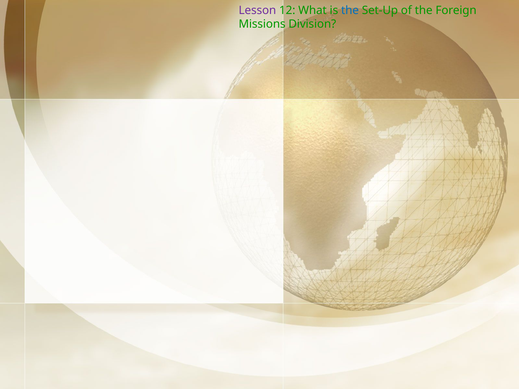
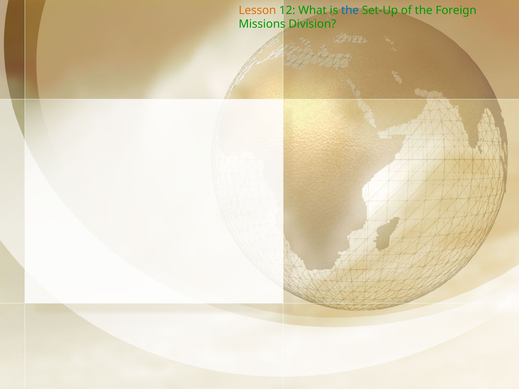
Lesson colour: purple -> orange
